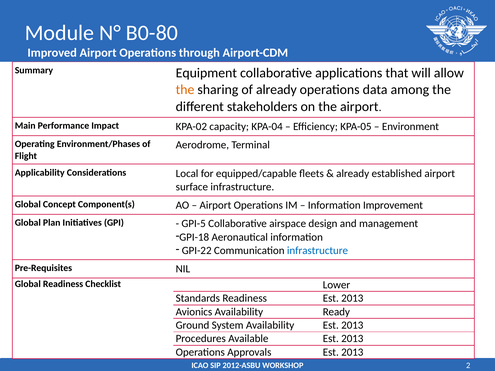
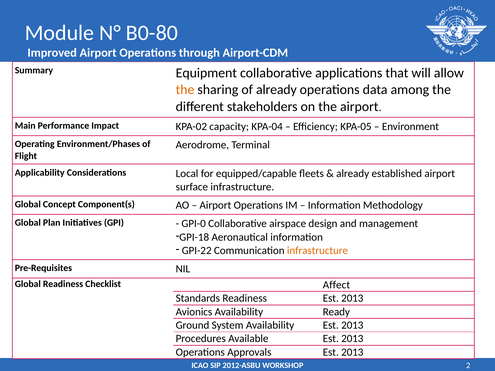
Improvement: Improvement -> Methodology
GPI-5: GPI-5 -> GPI-0
infrastructure at (318, 251) colour: blue -> orange
Lower: Lower -> Affect
